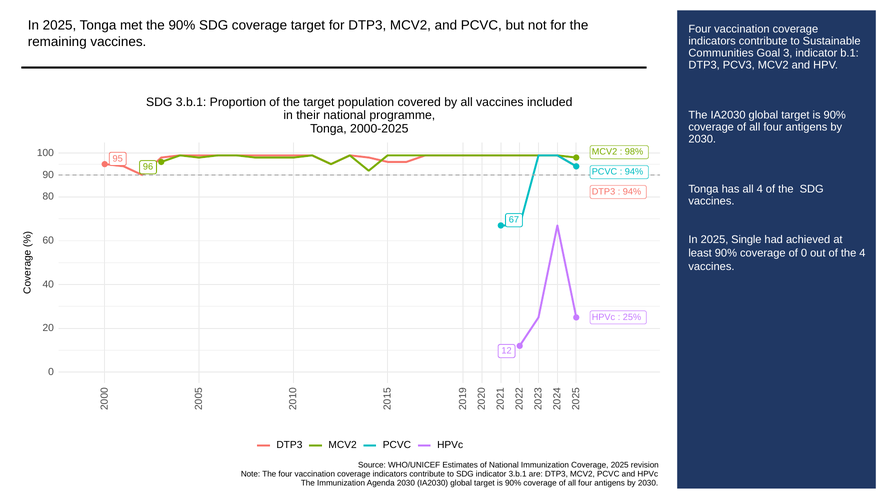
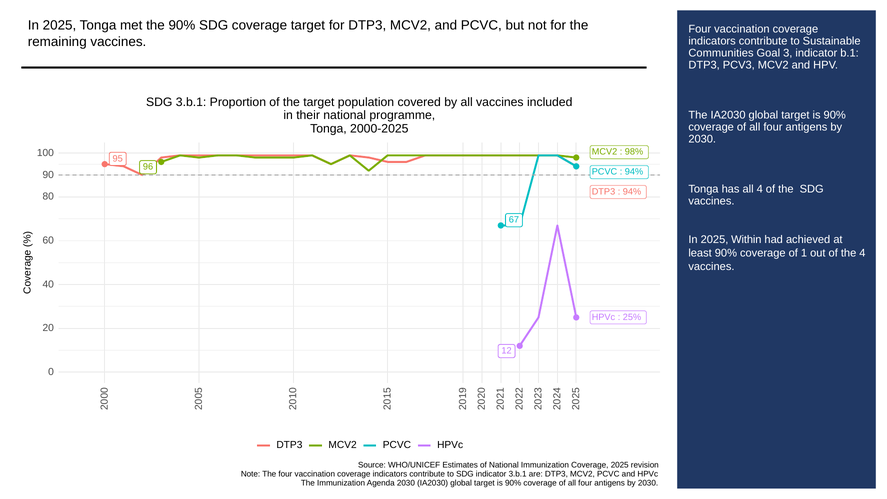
Single: Single -> Within
of 0: 0 -> 1
